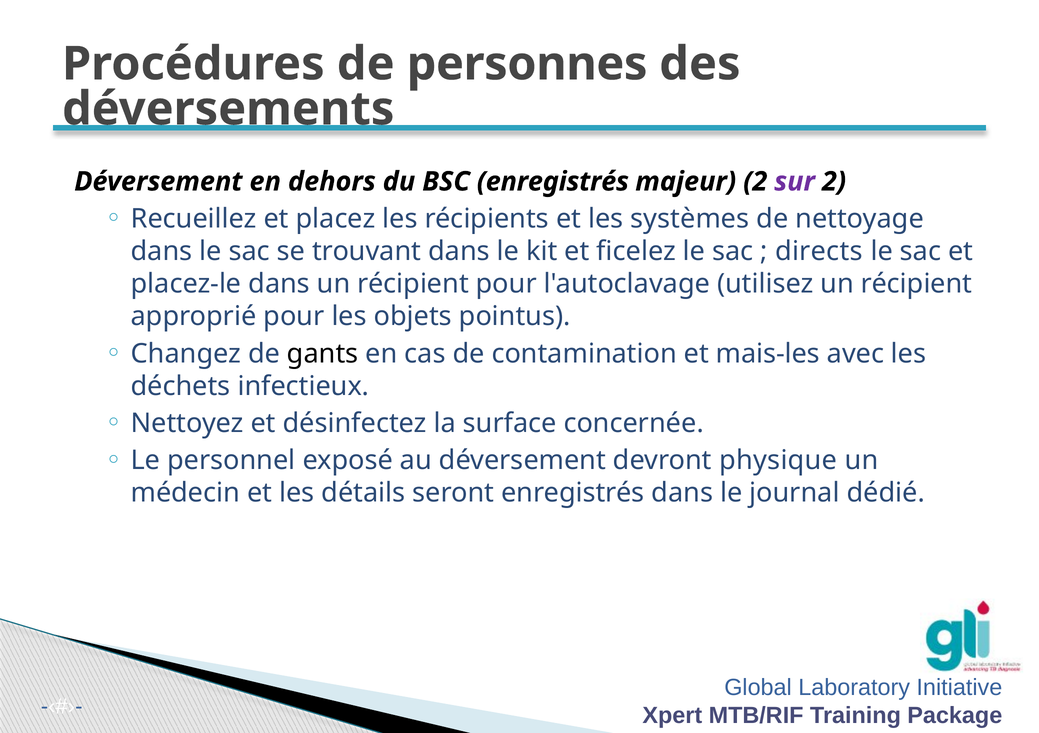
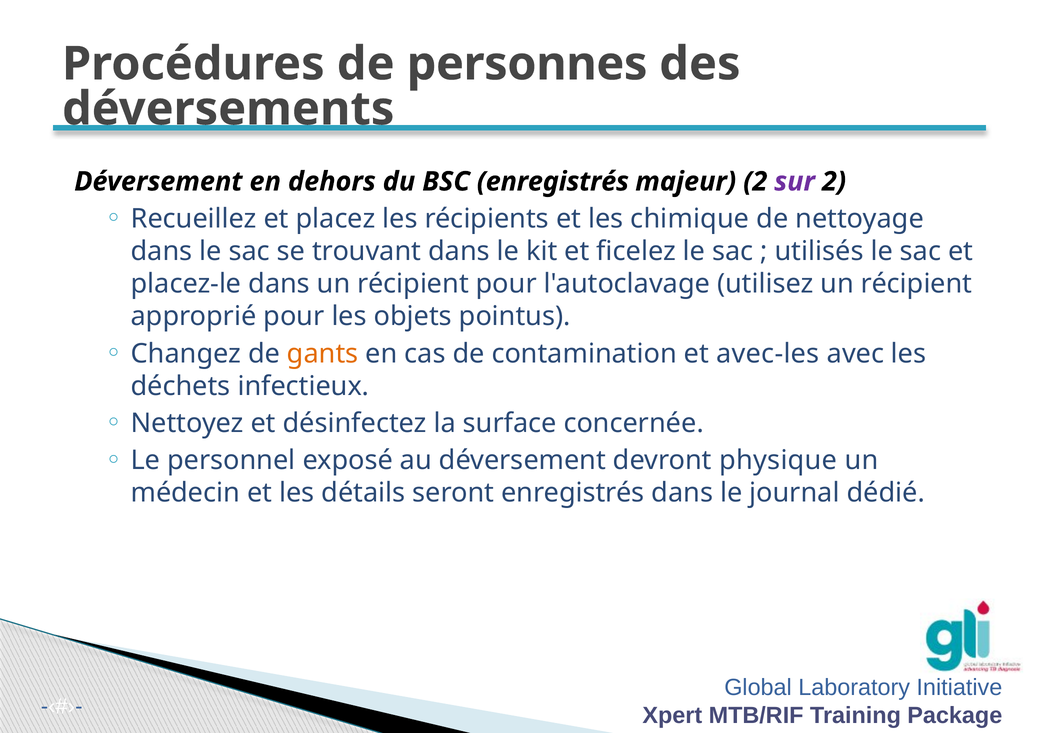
systèmes: systèmes -> chimique
directs: directs -> utilisés
gants colour: black -> orange
mais-les: mais-les -> avec-les
